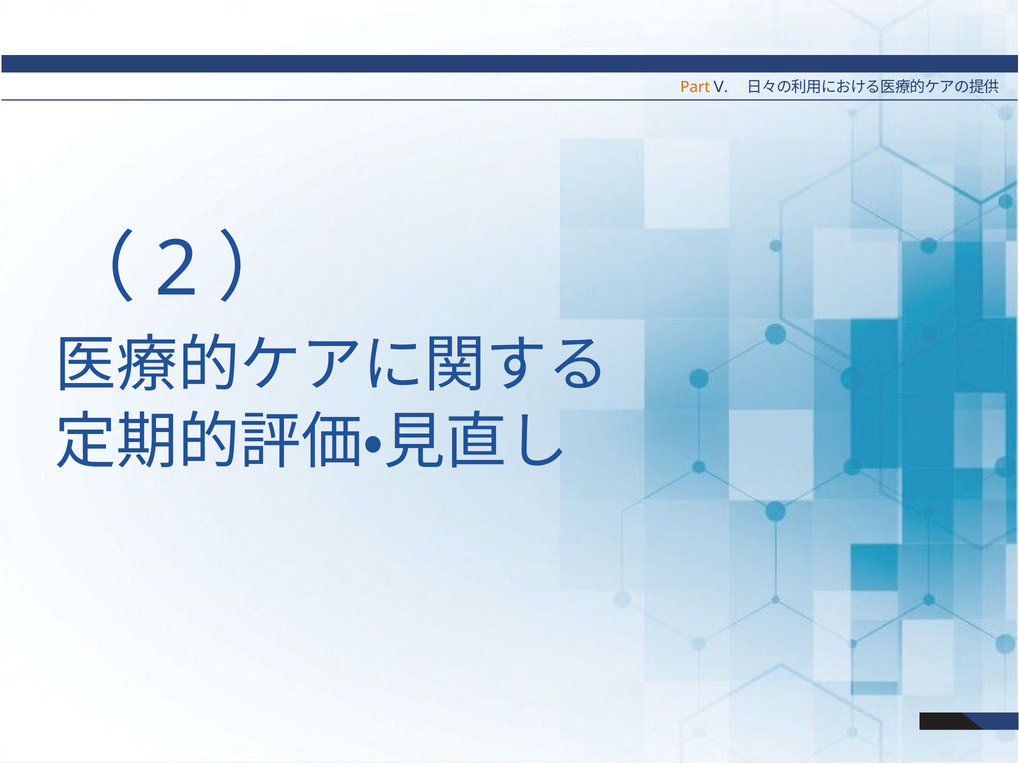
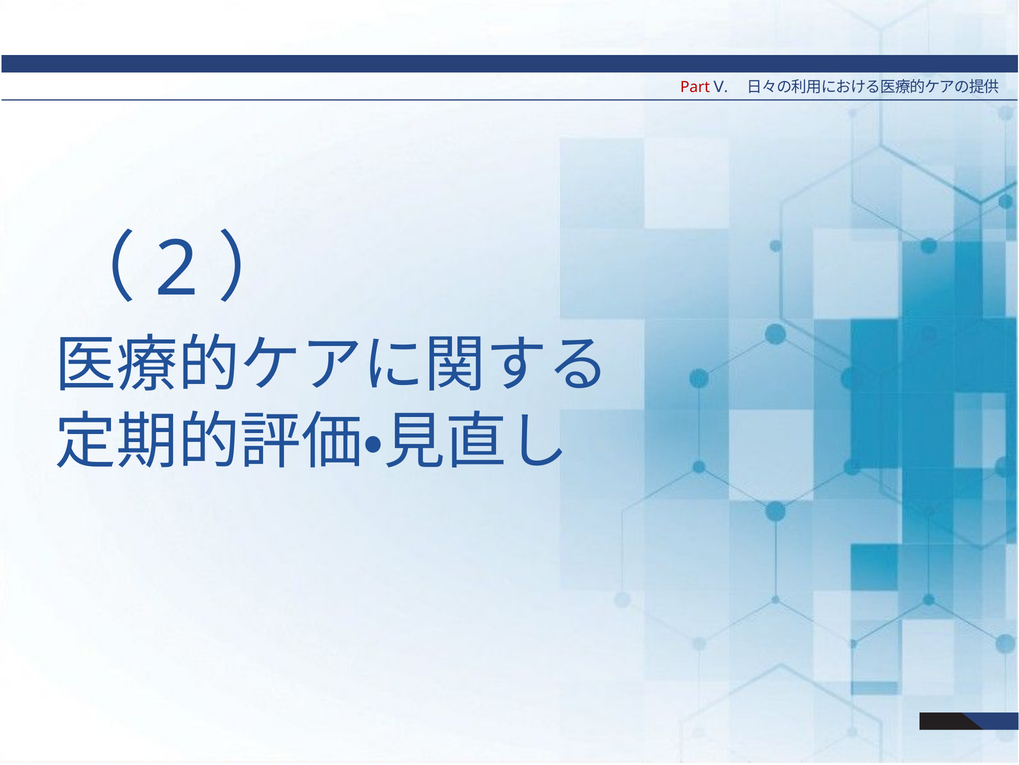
Part colour: orange -> red
